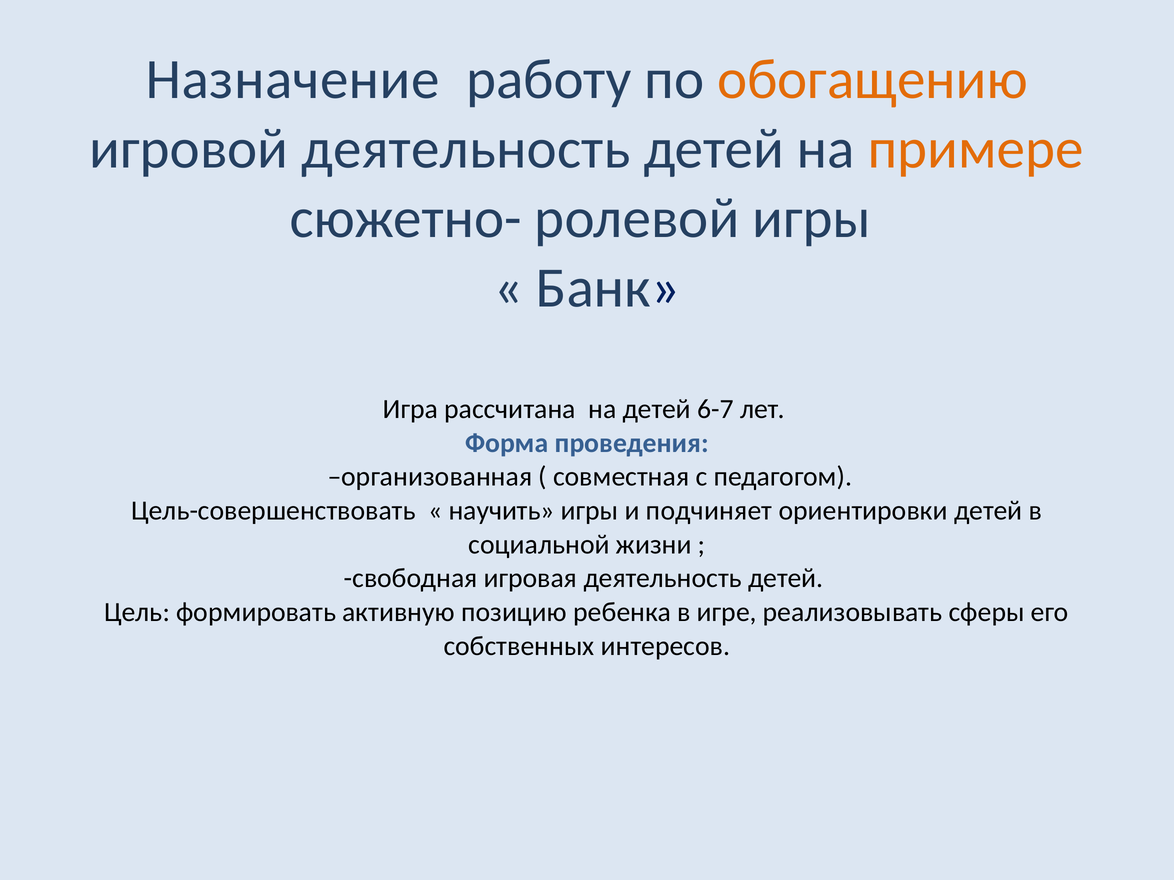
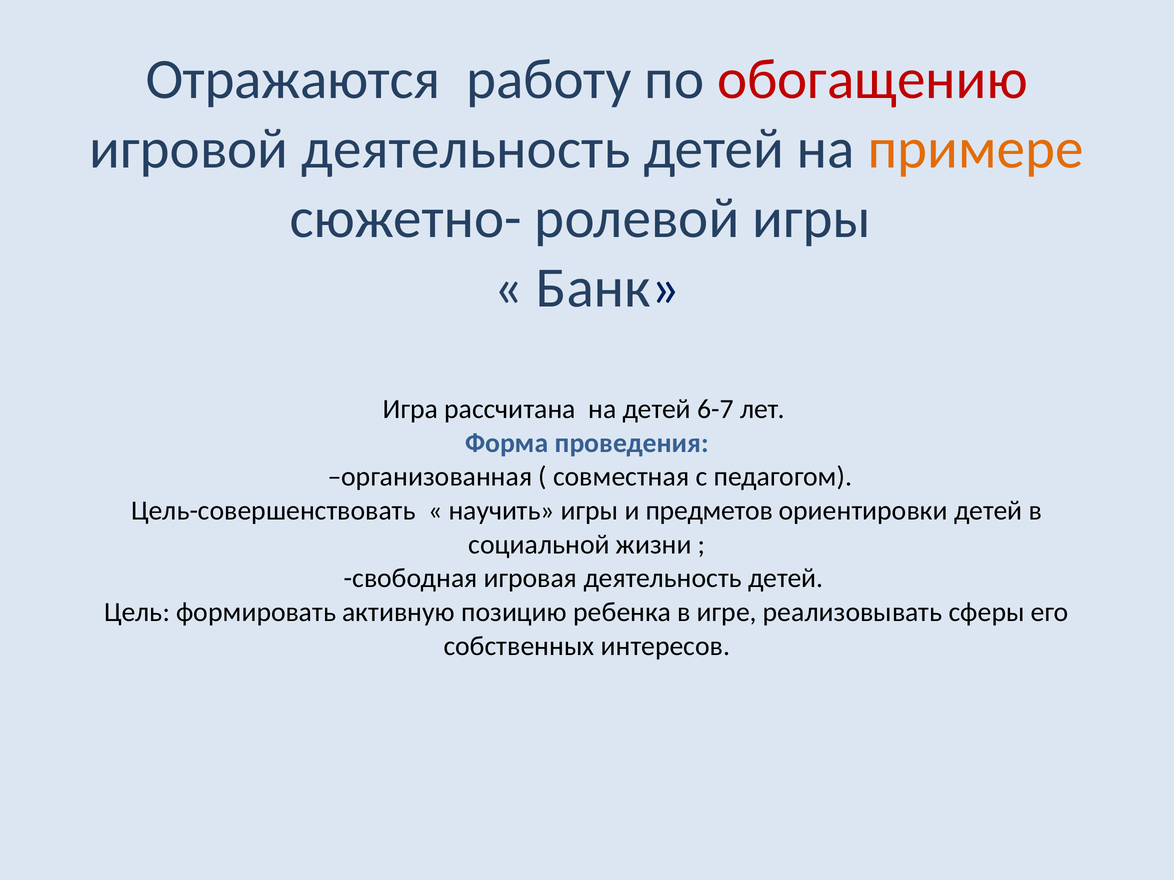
Назначение: Назначение -> Отражаются
обогащению colour: orange -> red
подчиняет: подчиняет -> предметов
